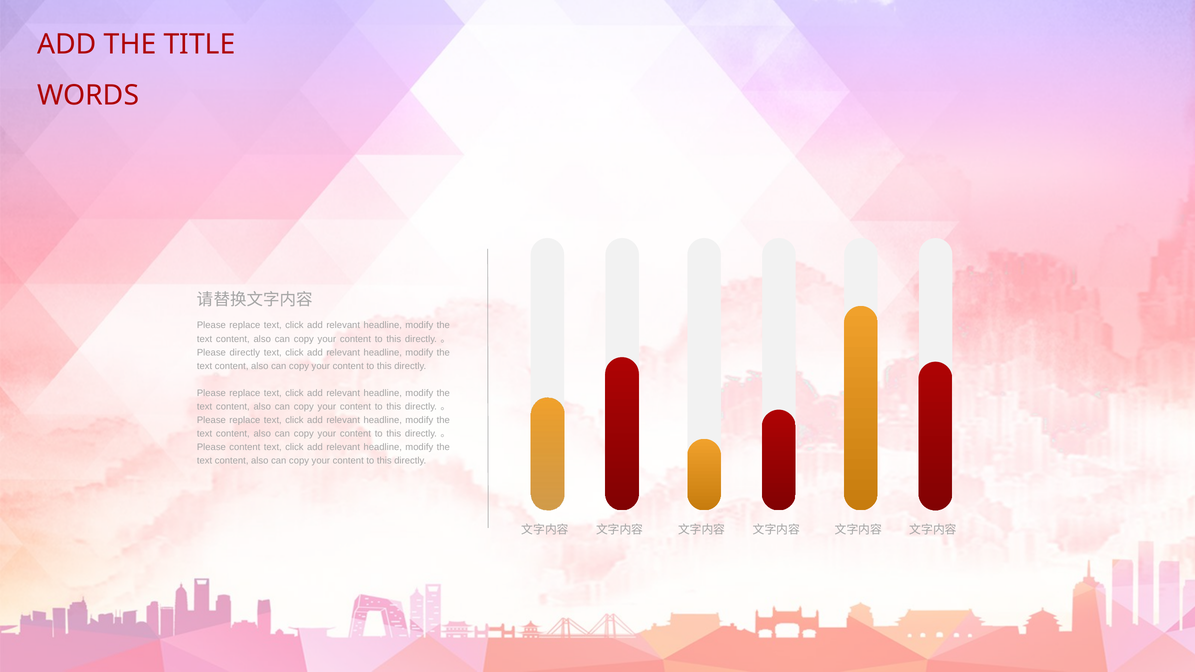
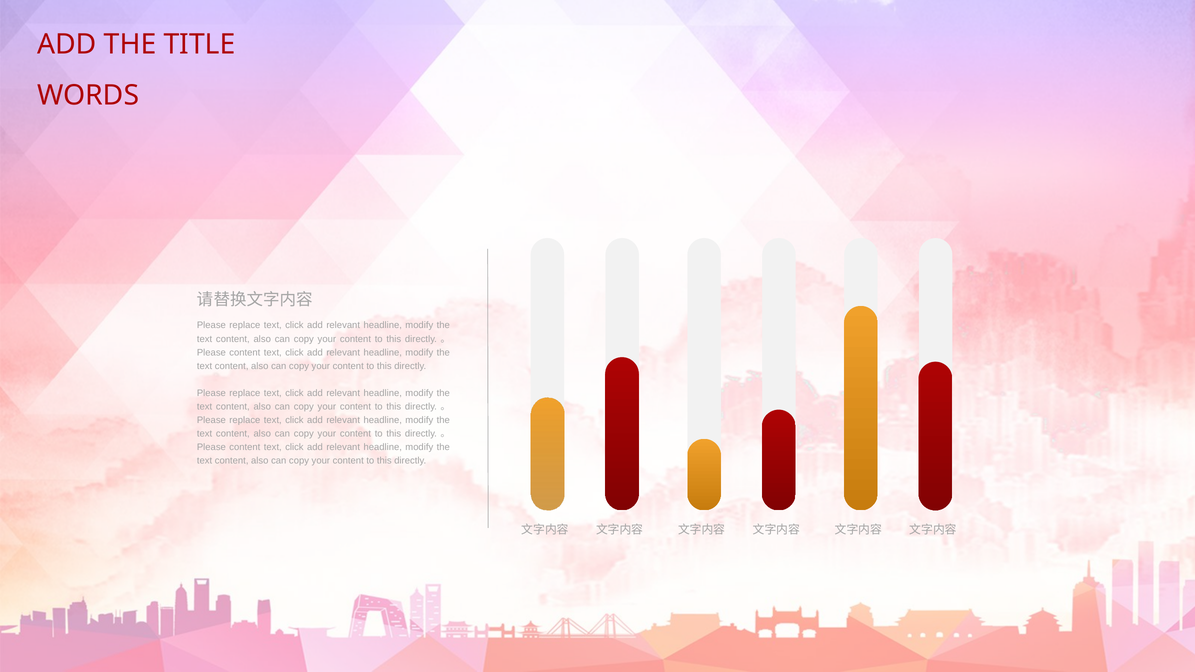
directly at (245, 353): directly -> content
